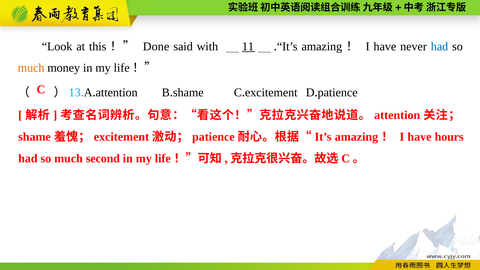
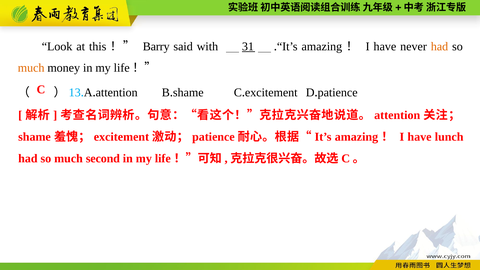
Done: Done -> Barry
11: 11 -> 31
had at (440, 46) colour: blue -> orange
hours: hours -> lunch
